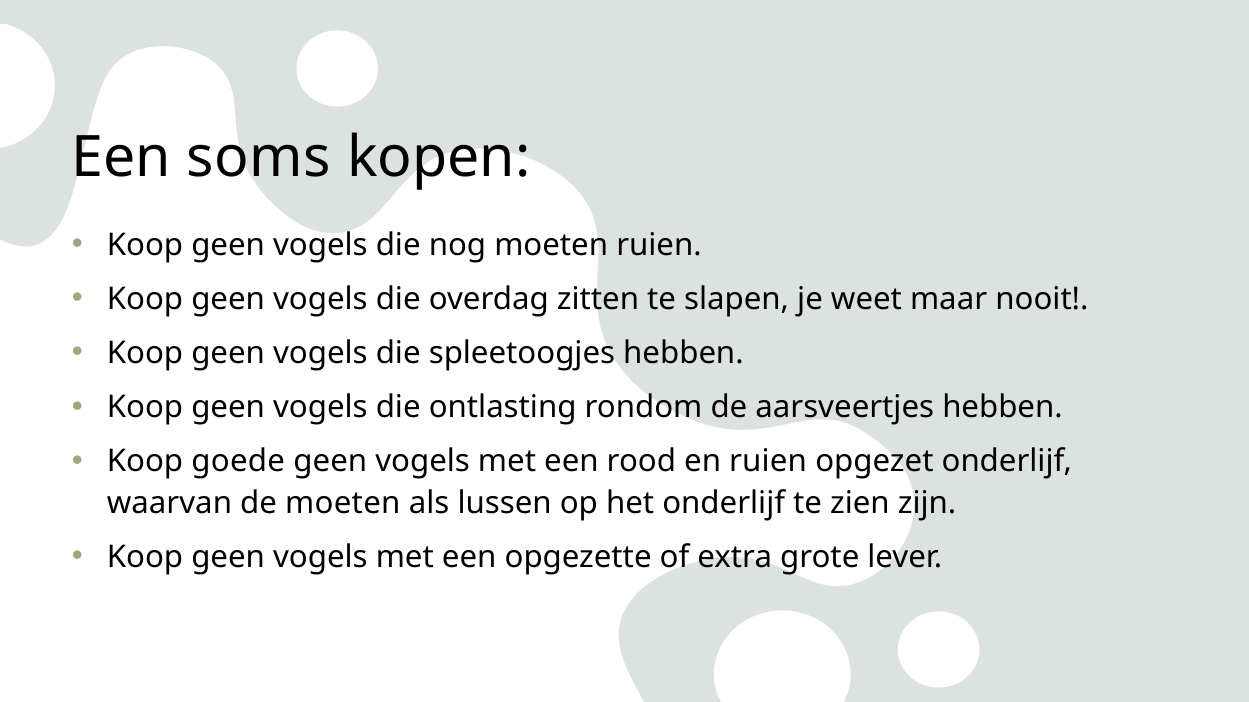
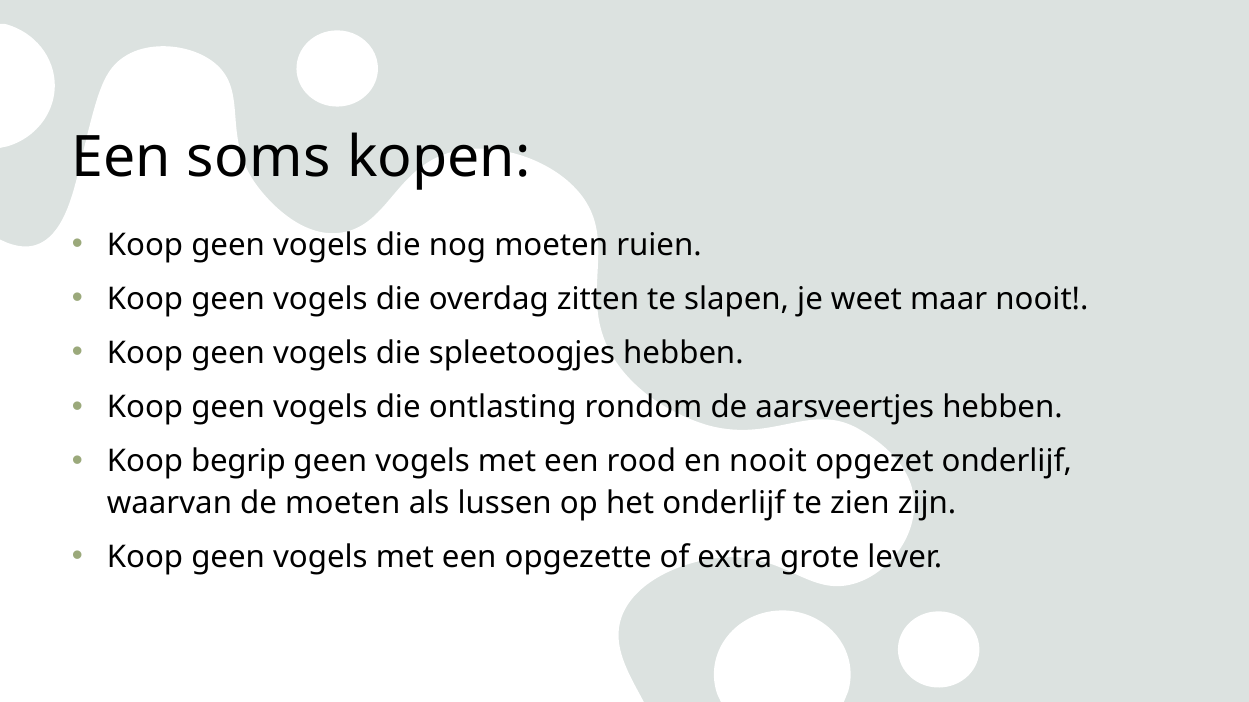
goede: goede -> begrip
en ruien: ruien -> nooit
